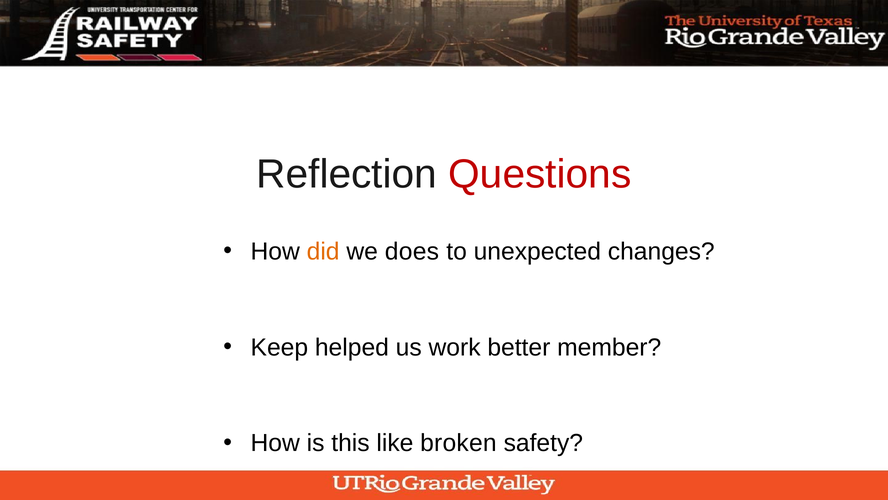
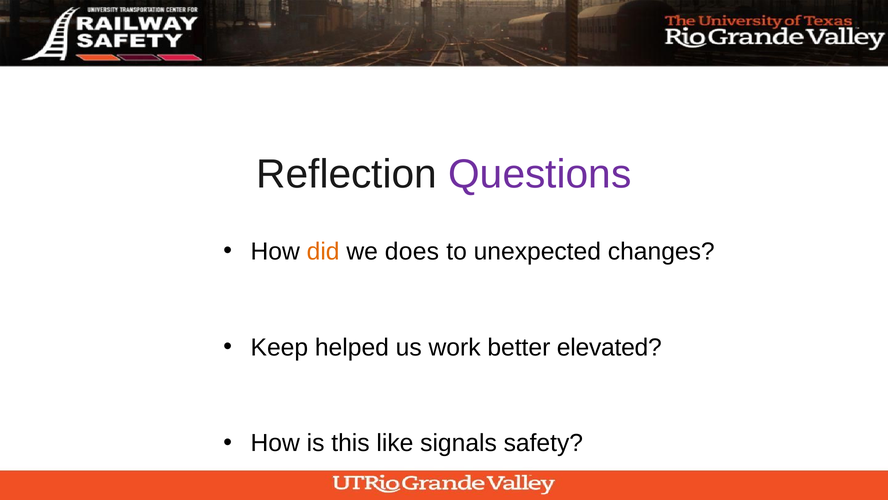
Questions colour: red -> purple
member: member -> elevated
broken: broken -> signals
